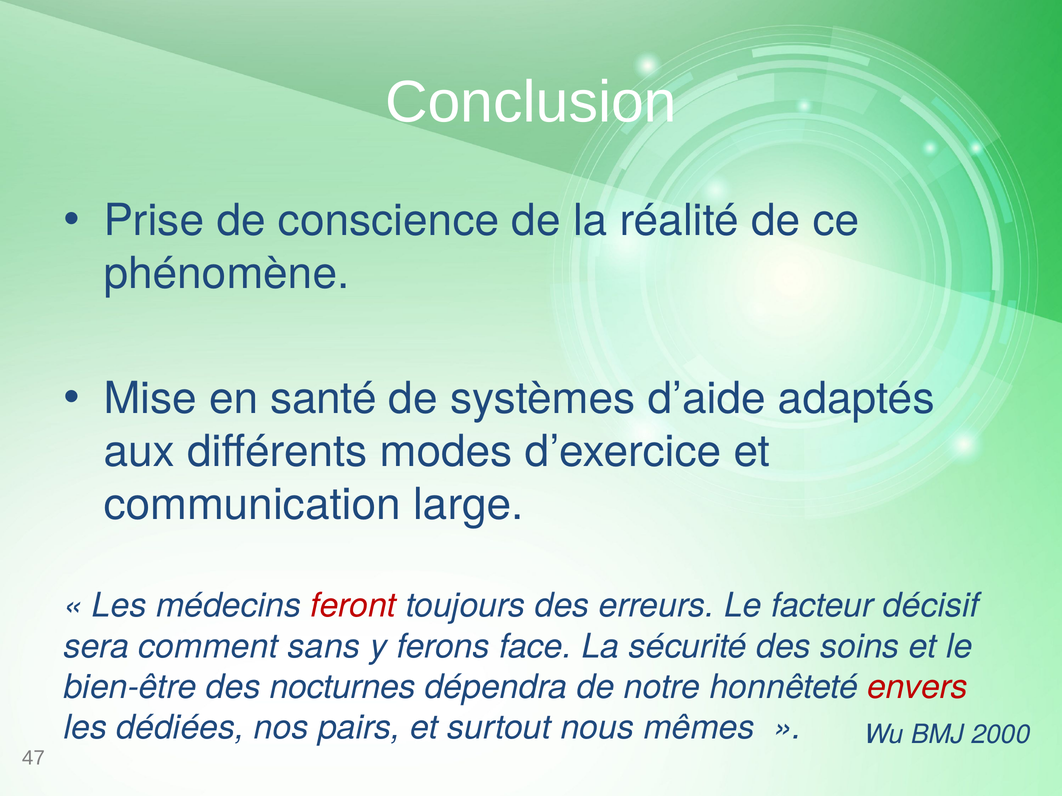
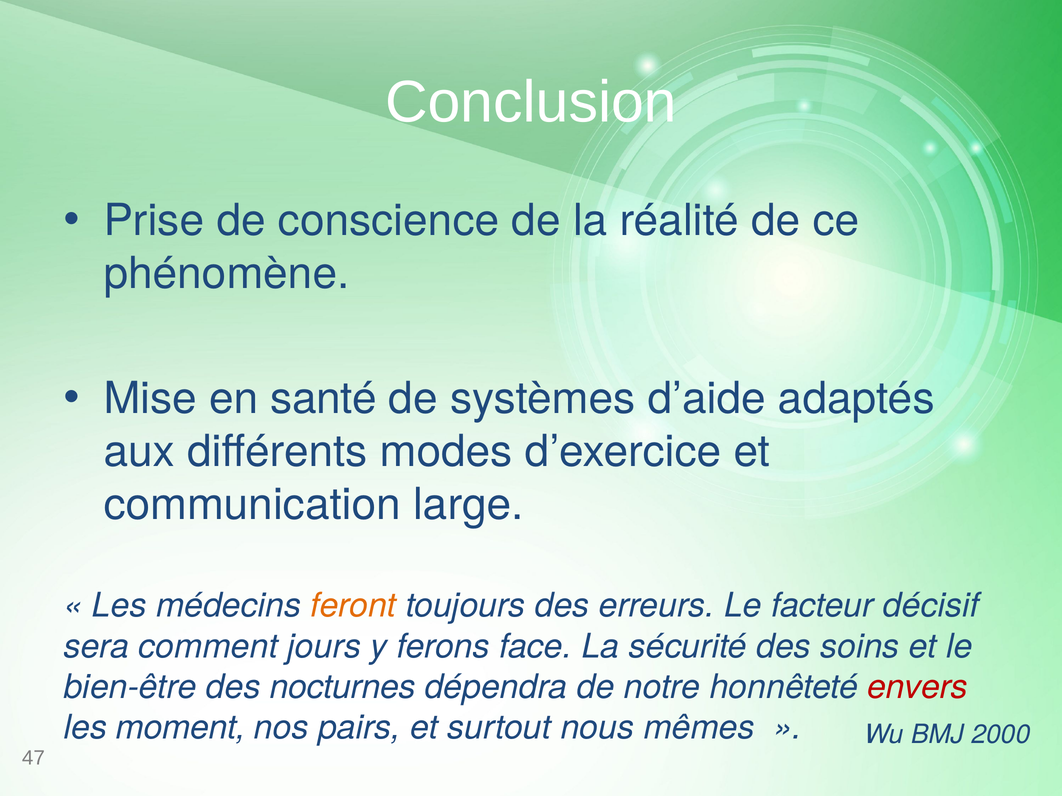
feront colour: red -> orange
sans: sans -> jours
dédiées: dédiées -> moment
